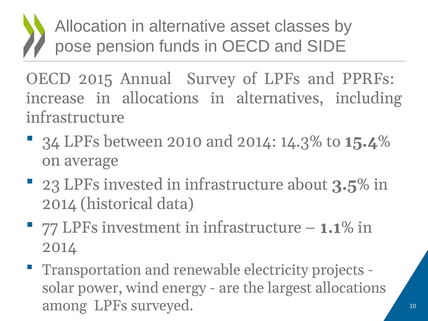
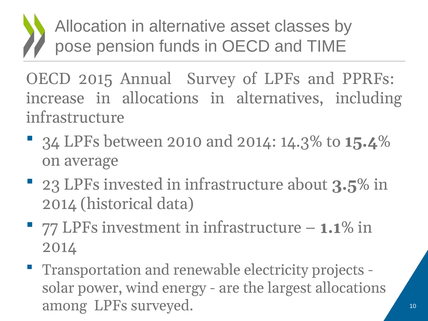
SIDE: SIDE -> TIME
